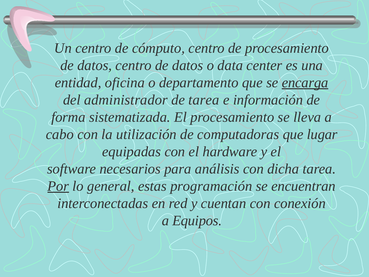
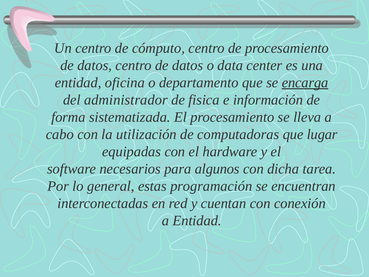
de tarea: tarea -> fisica
análisis: análisis -> algunos
Por underline: present -> none
a Equipos: Equipos -> Entidad
